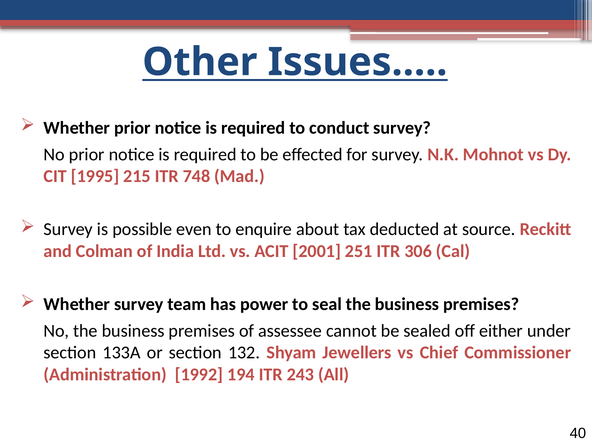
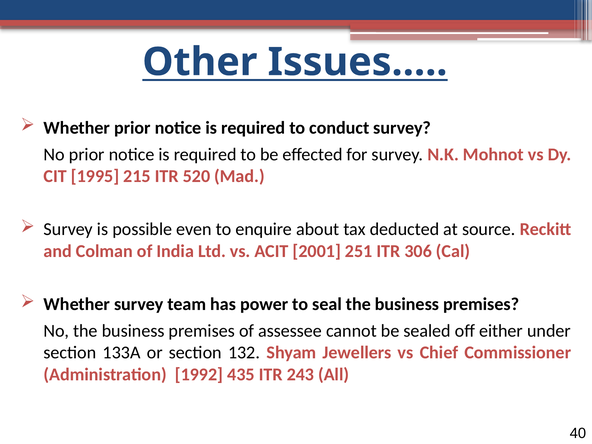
748: 748 -> 520
194: 194 -> 435
